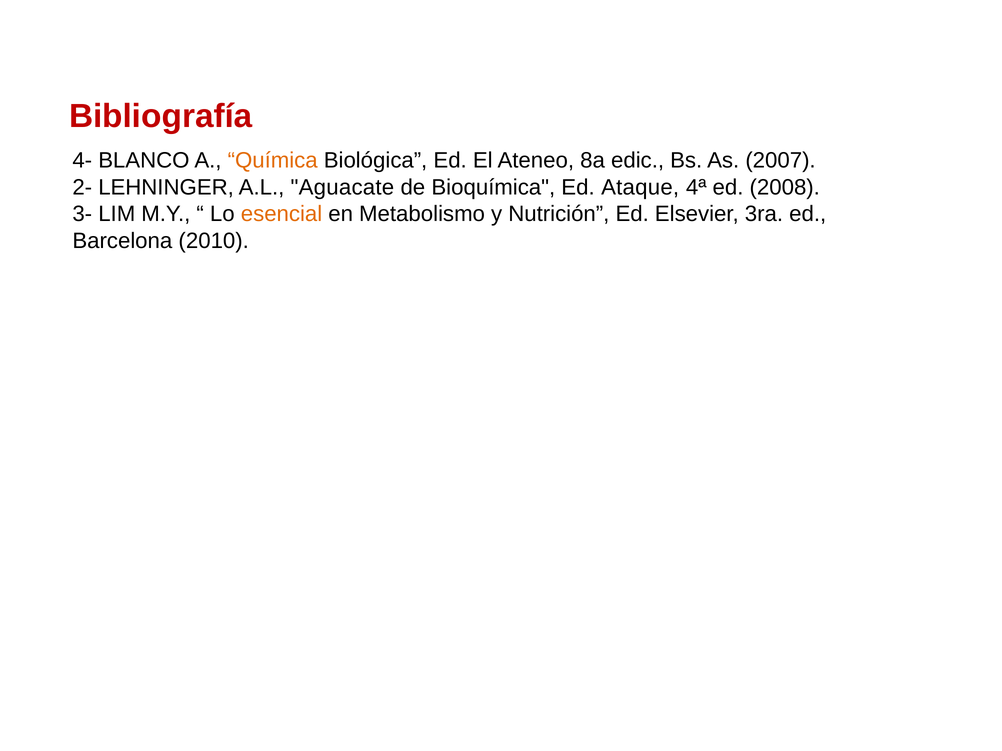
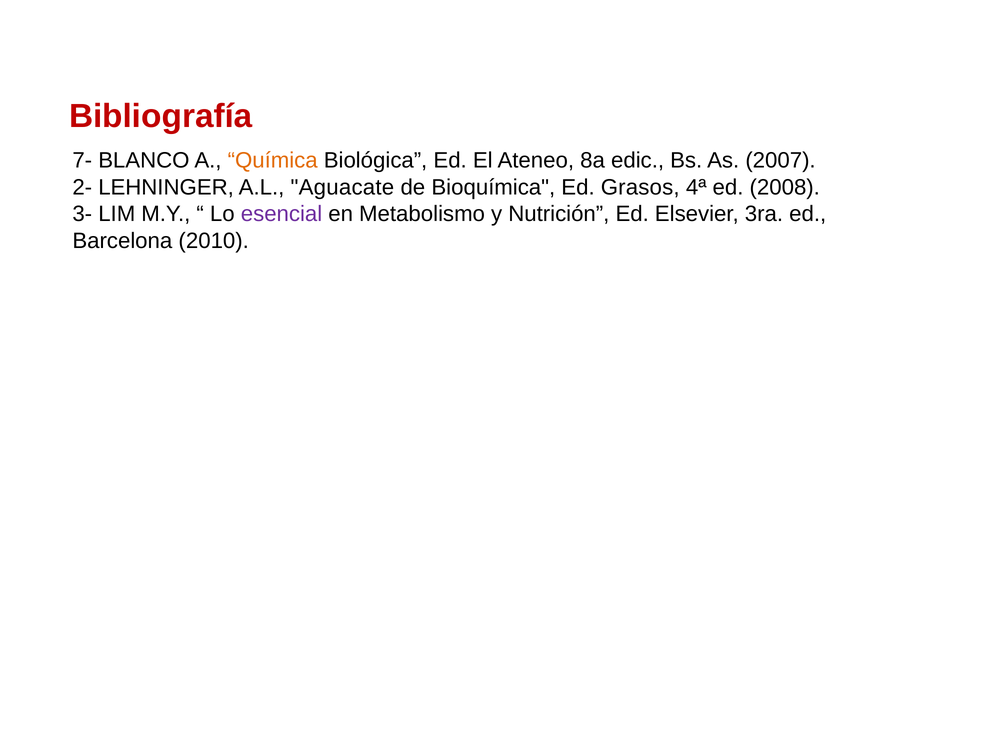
4-: 4- -> 7-
Ataque: Ataque -> Grasos
esencial colour: orange -> purple
